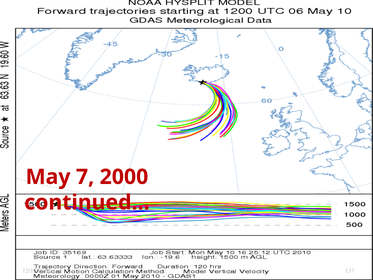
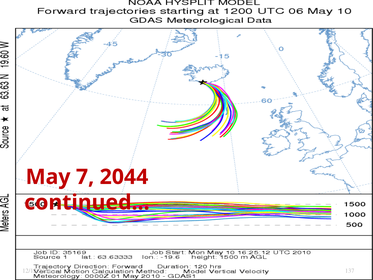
2000: 2000 -> 2044
